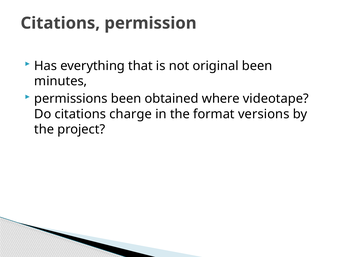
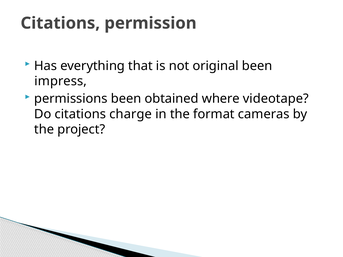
minutes: minutes -> impress
versions: versions -> cameras
